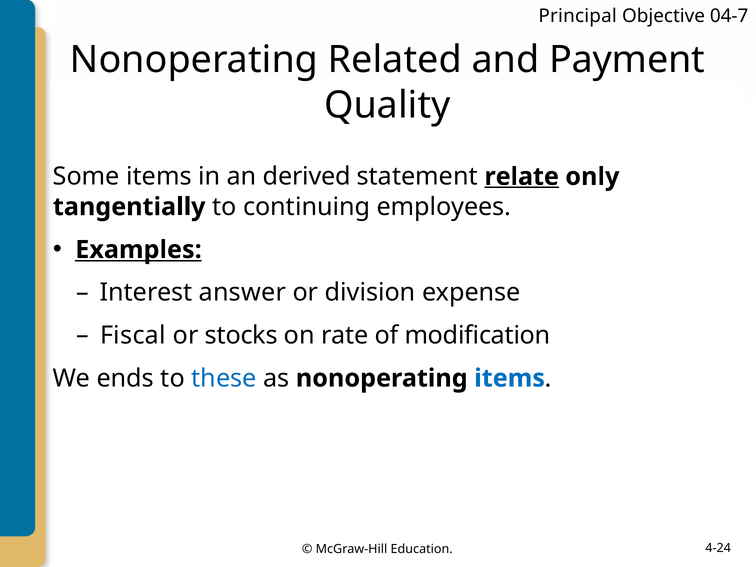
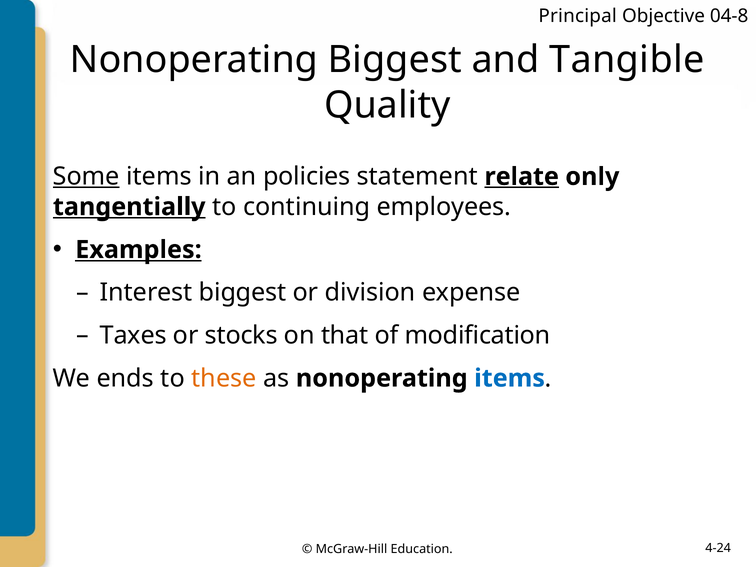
04-7: 04-7 -> 04-8
Nonoperating Related: Related -> Biggest
Payment: Payment -> Tangible
Some underline: none -> present
derived: derived -> policies
tangentially underline: none -> present
Interest answer: answer -> biggest
Fiscal: Fiscal -> Taxes
rate: rate -> that
these colour: blue -> orange
